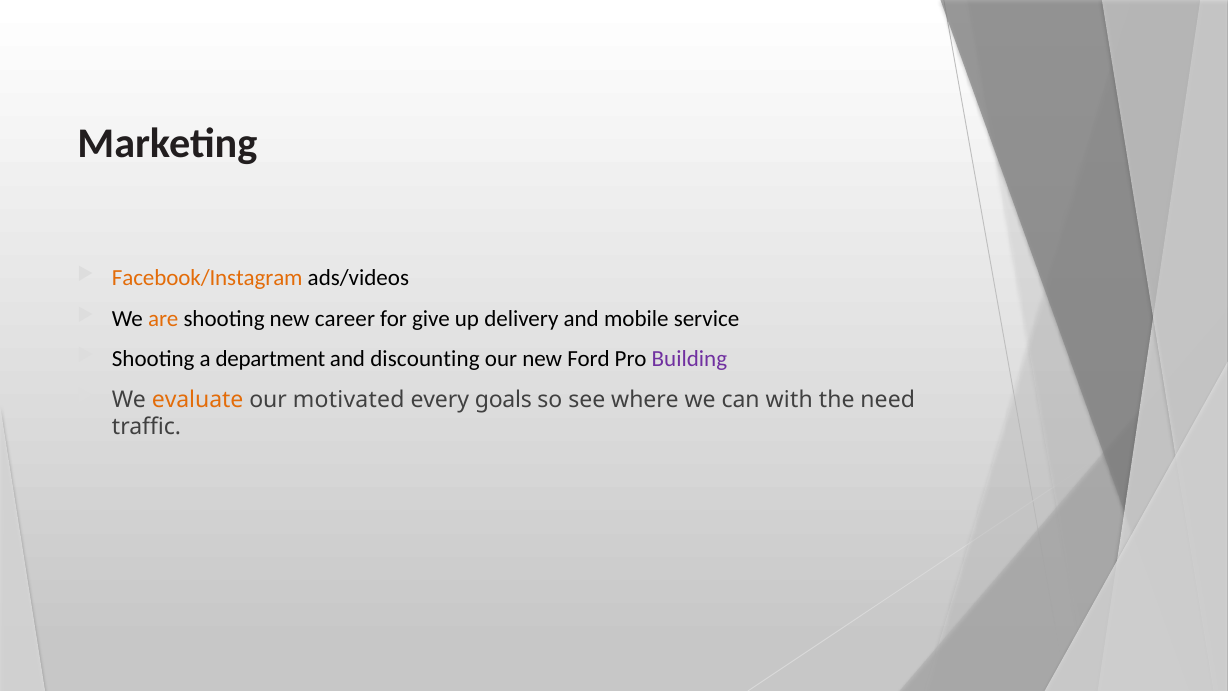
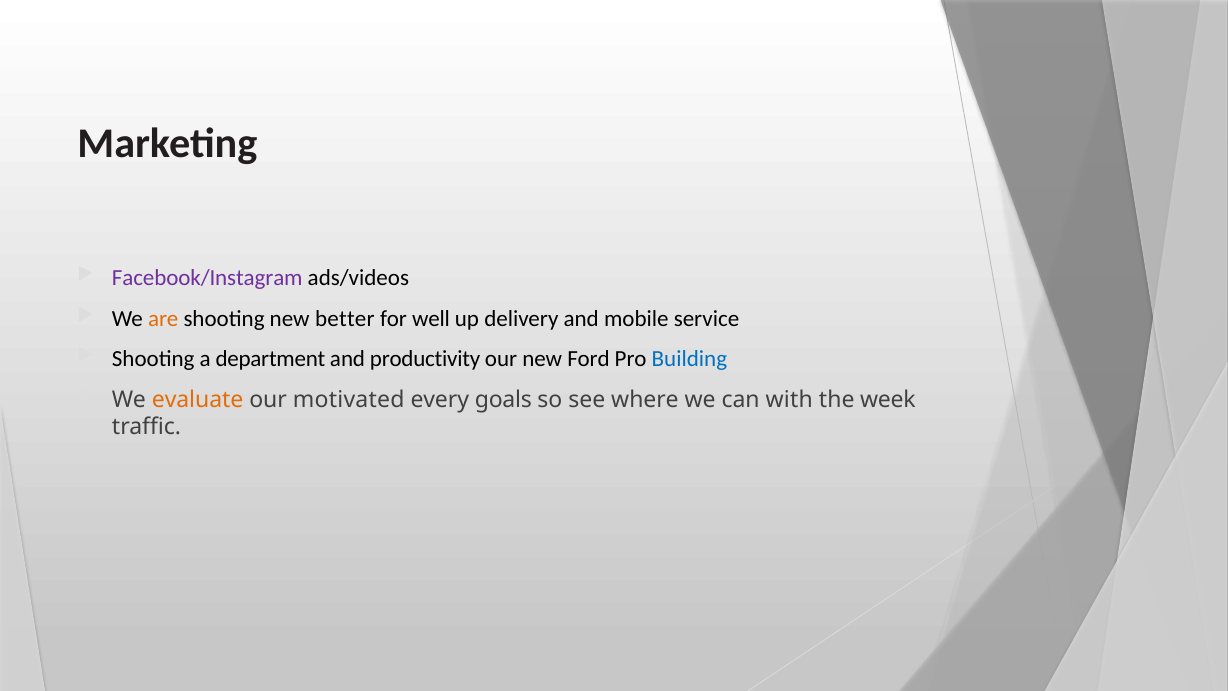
Facebook/Instagram colour: orange -> purple
career: career -> better
give: give -> well
discounting: discounting -> productivity
Building colour: purple -> blue
need: need -> week
